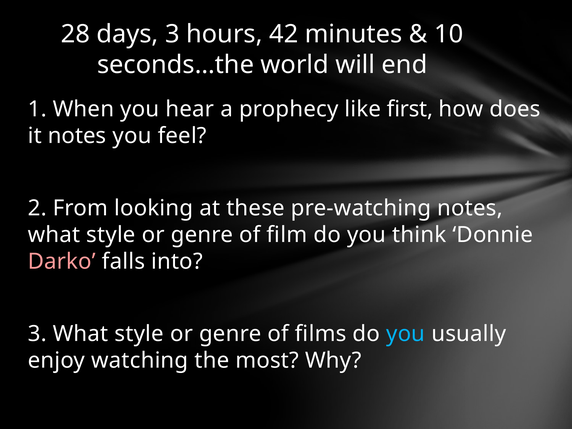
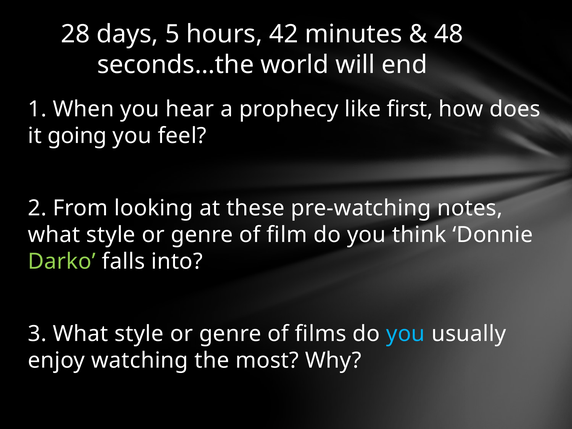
days 3: 3 -> 5
10: 10 -> 48
it notes: notes -> going
Darko colour: pink -> light green
